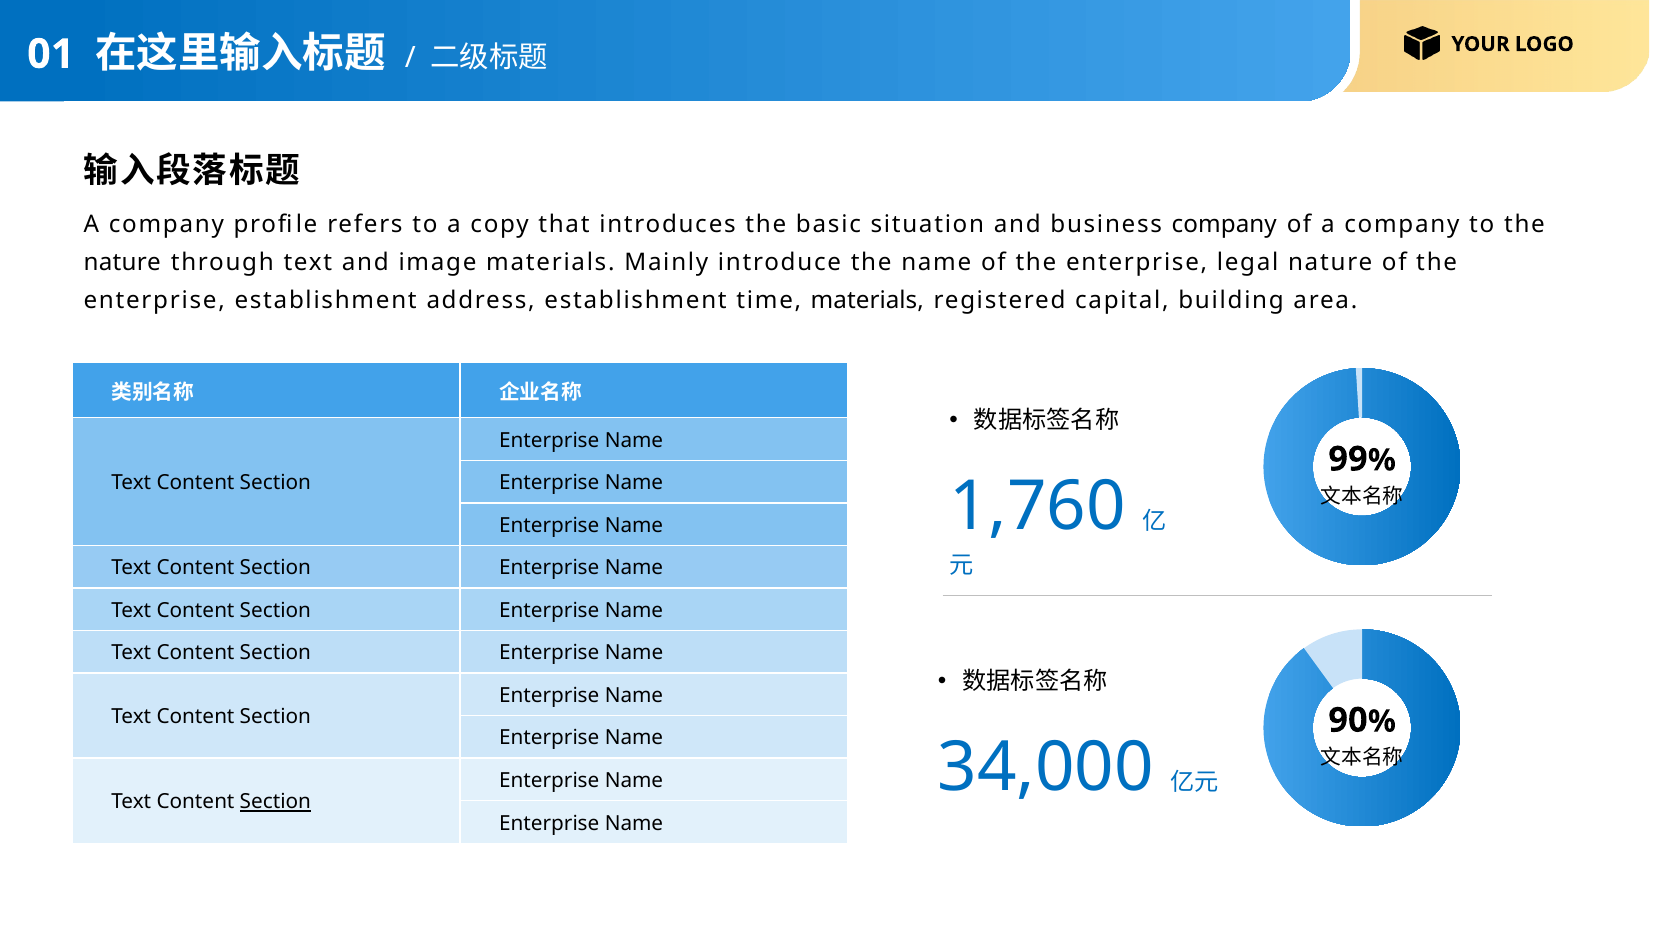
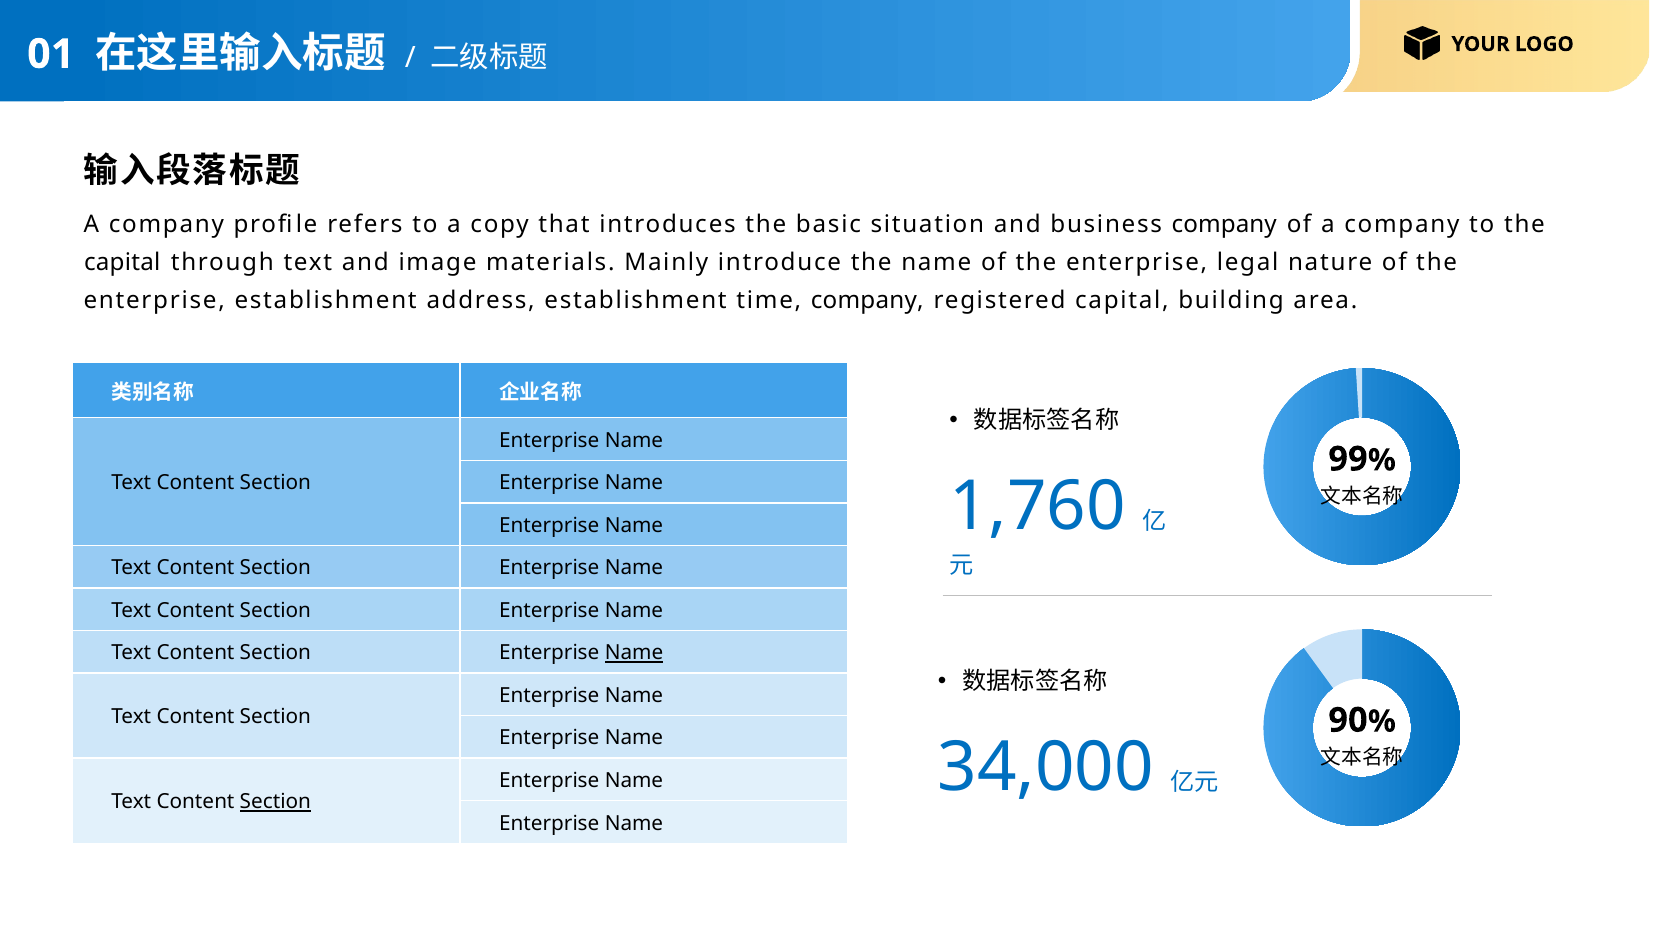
nature at (122, 262): nature -> capital
time materials: materials -> company
Name at (634, 653) underline: none -> present
